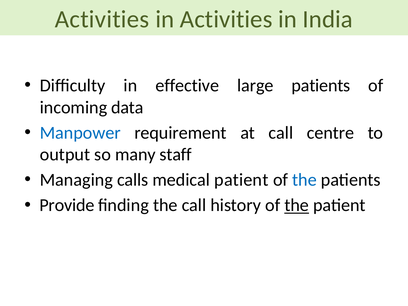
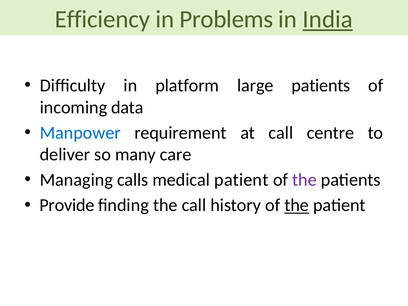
Activities at (102, 19): Activities -> Efficiency
in Activities: Activities -> Problems
India underline: none -> present
effective: effective -> platform
output: output -> deliver
staff: staff -> care
the at (305, 180) colour: blue -> purple
